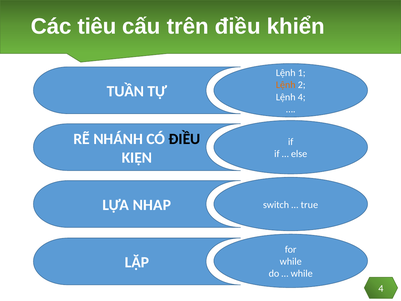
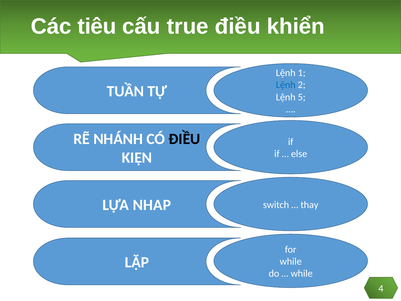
trên: trên -> true
Lệnh at (286, 85) colour: orange -> blue
Lệnh 4: 4 -> 5
true: true -> thay
